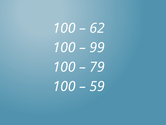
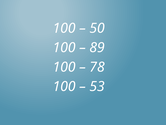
62: 62 -> 50
99: 99 -> 89
79: 79 -> 78
59: 59 -> 53
